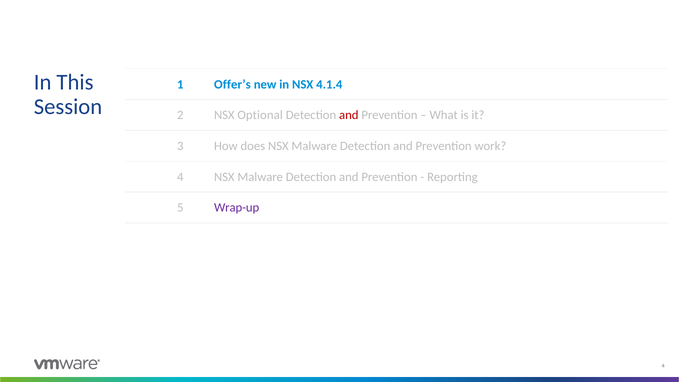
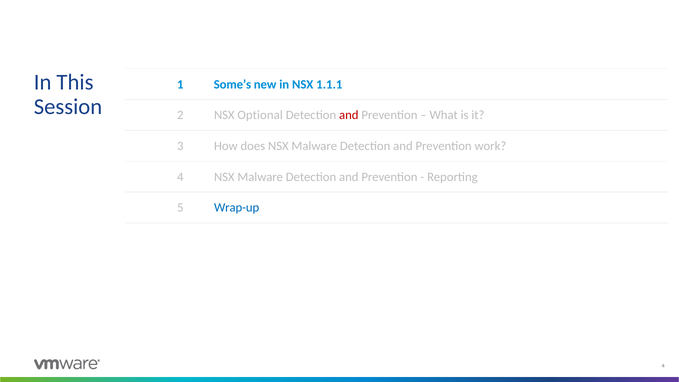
Offer’s: Offer’s -> Some’s
4.1.4: 4.1.4 -> 1.1.1
Wrap-up colour: purple -> blue
